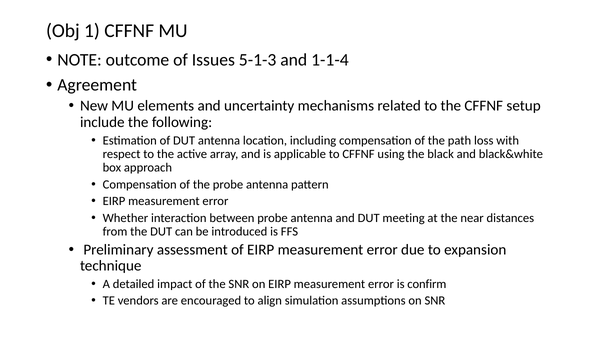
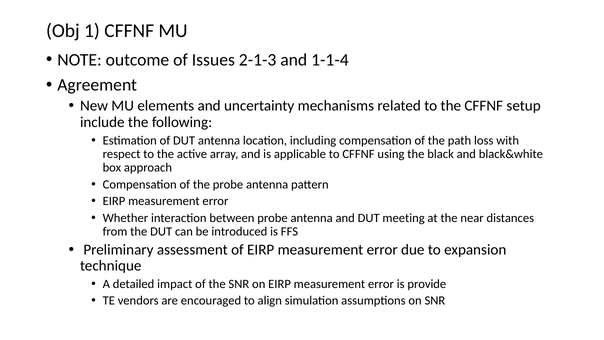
5-1-3: 5-1-3 -> 2-1-3
confirm: confirm -> provide
